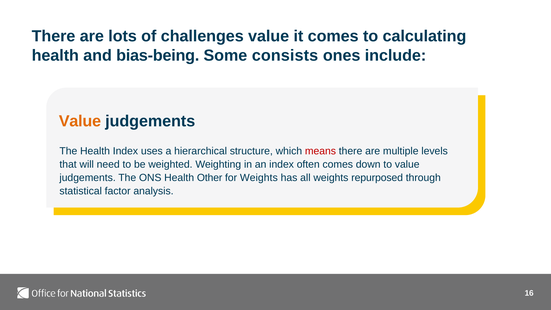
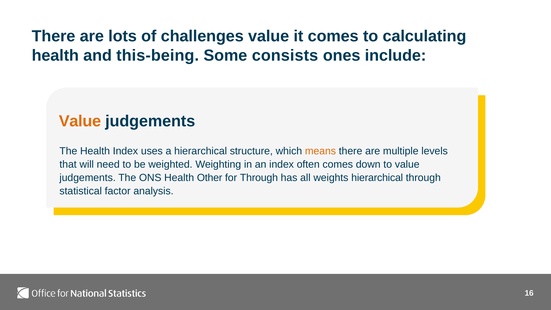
bias-being: bias-being -> this-being
means colour: red -> orange
for Weights: Weights -> Through
weights repurposed: repurposed -> hierarchical
